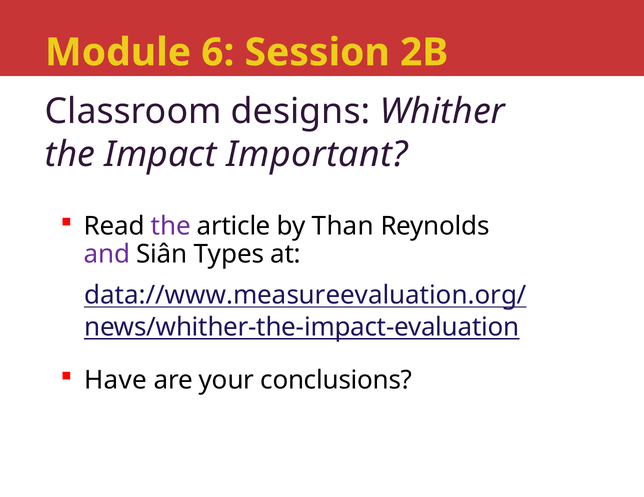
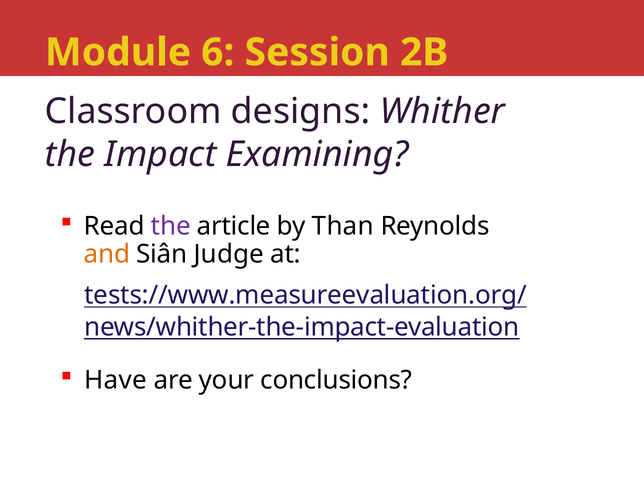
Important: Important -> Examining
and colour: purple -> orange
Types: Types -> Judge
data://www.measureevaluation.org/: data://www.measureevaluation.org/ -> tests://www.measureevaluation.org/
